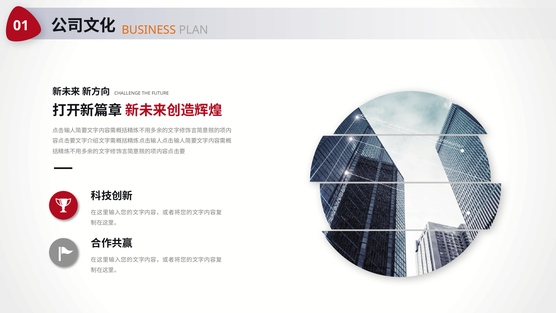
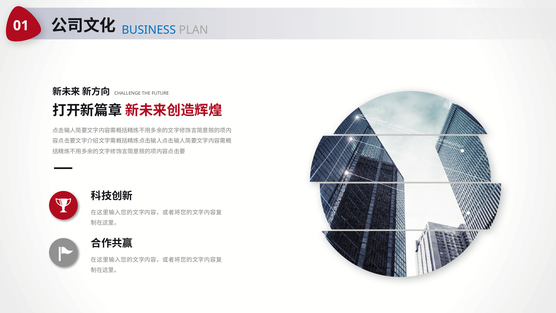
BUSINESS colour: orange -> blue
